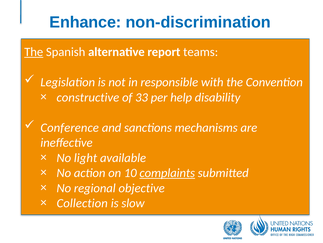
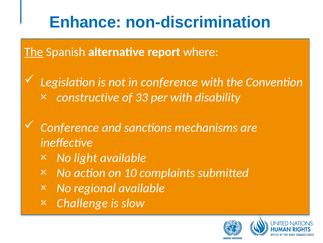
teams: teams -> where
in responsible: responsible -> conference
per help: help -> with
complaints underline: present -> none
regional objective: objective -> available
Collection: Collection -> Challenge
